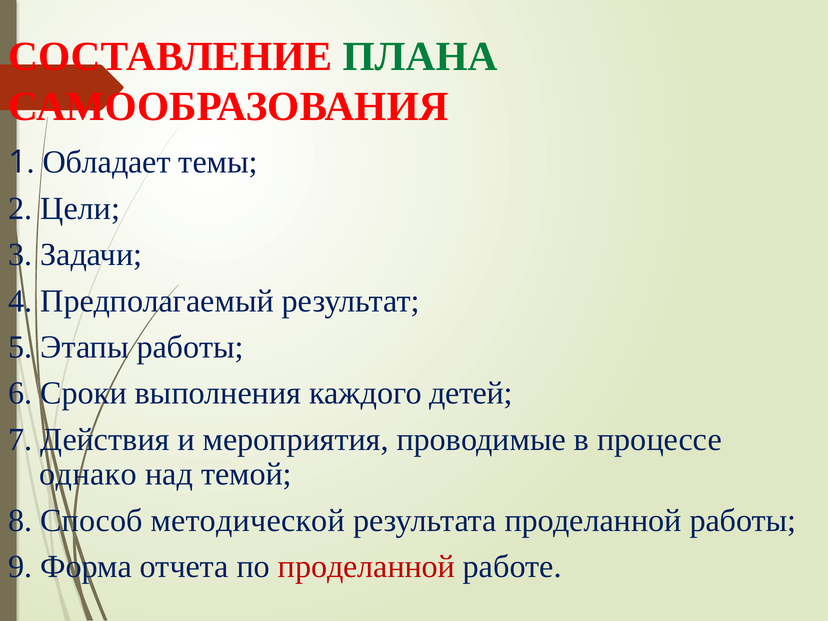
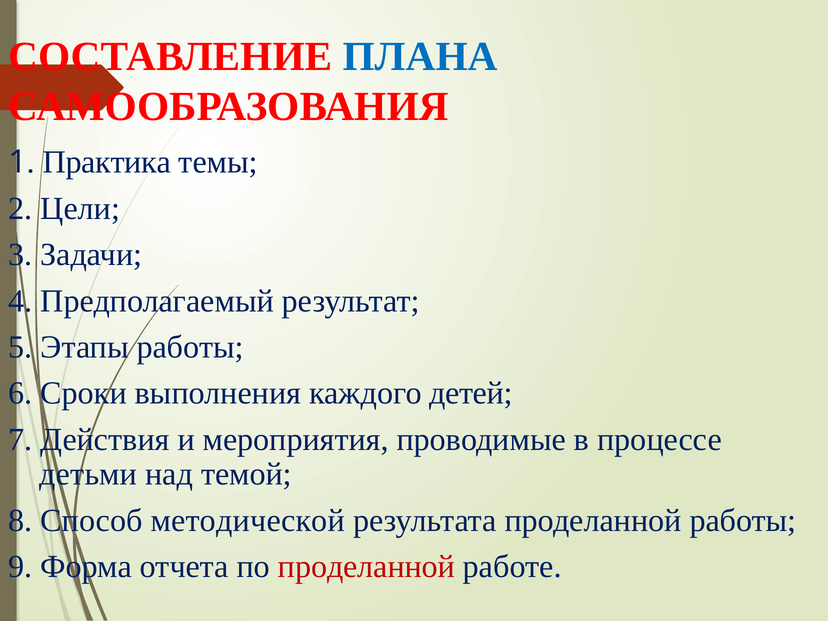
ПЛАНА colour: green -> blue
Обладает: Обладает -> Практика
однако: однако -> детьми
